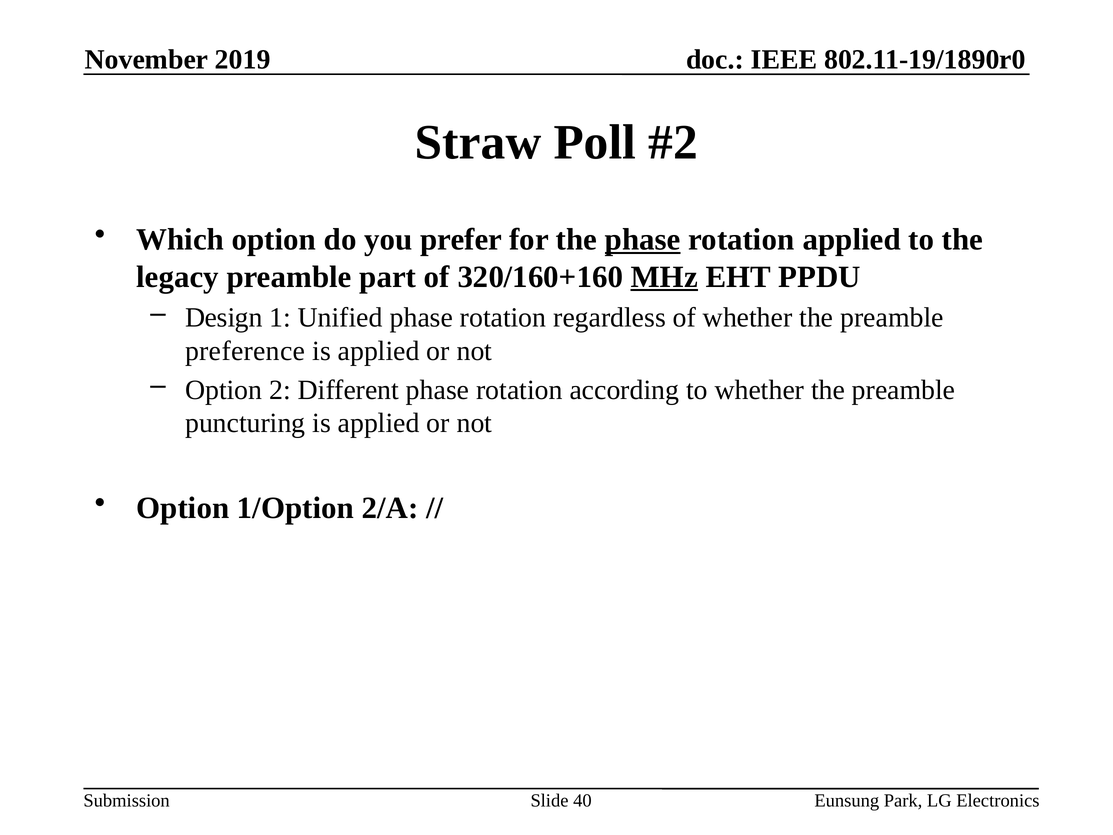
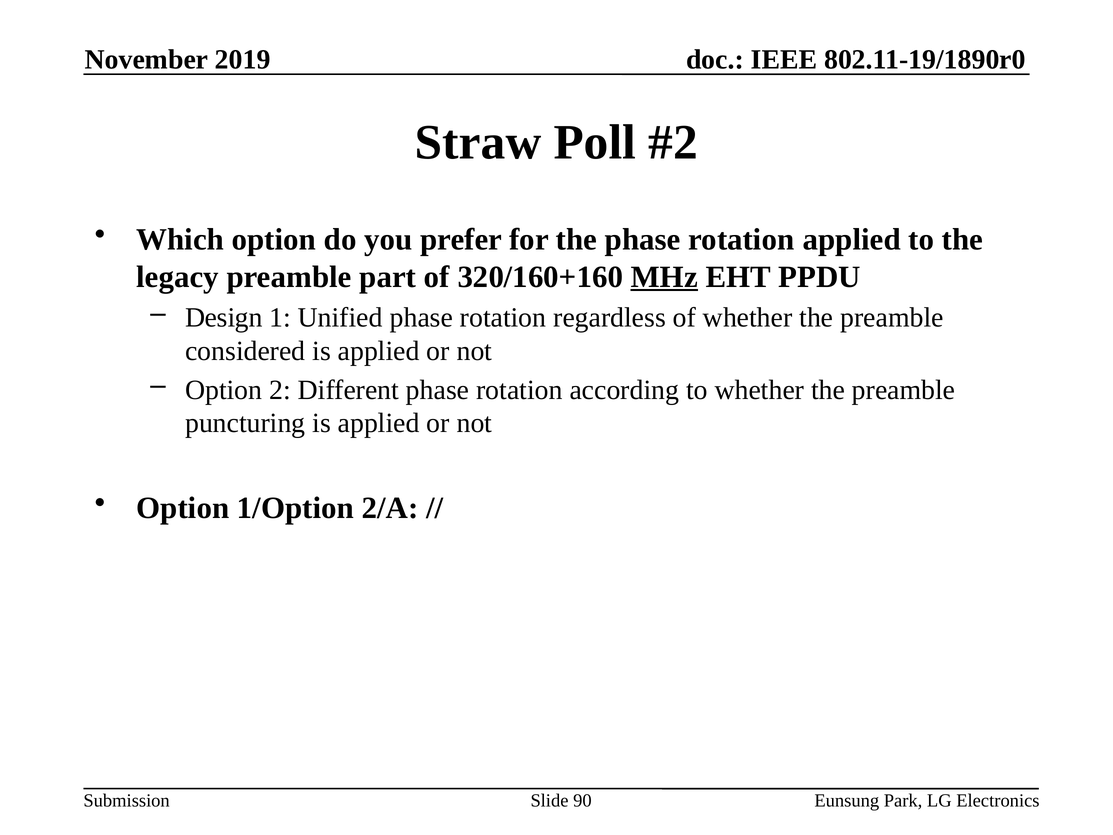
phase at (643, 240) underline: present -> none
preference: preference -> considered
40: 40 -> 90
